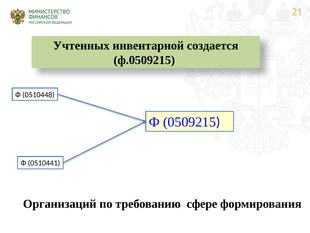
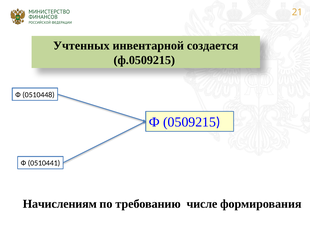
Организаций: Организаций -> Начислениям
сфере: сфере -> числе
